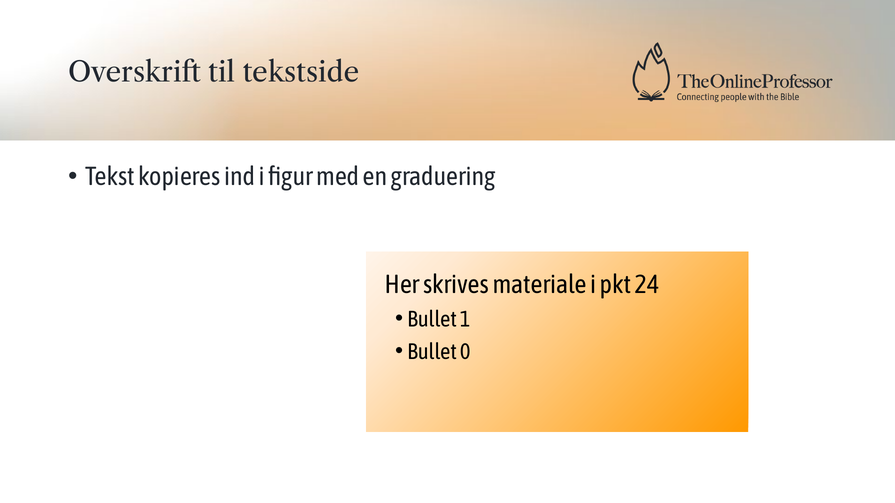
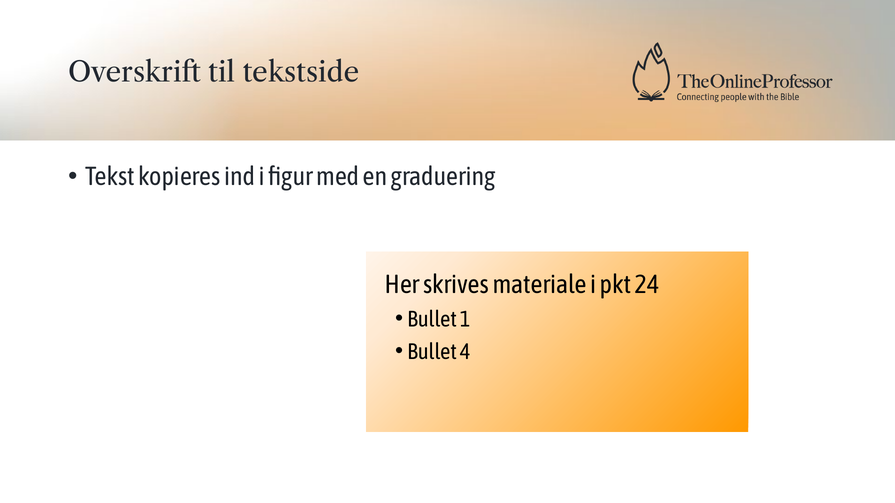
0: 0 -> 4
